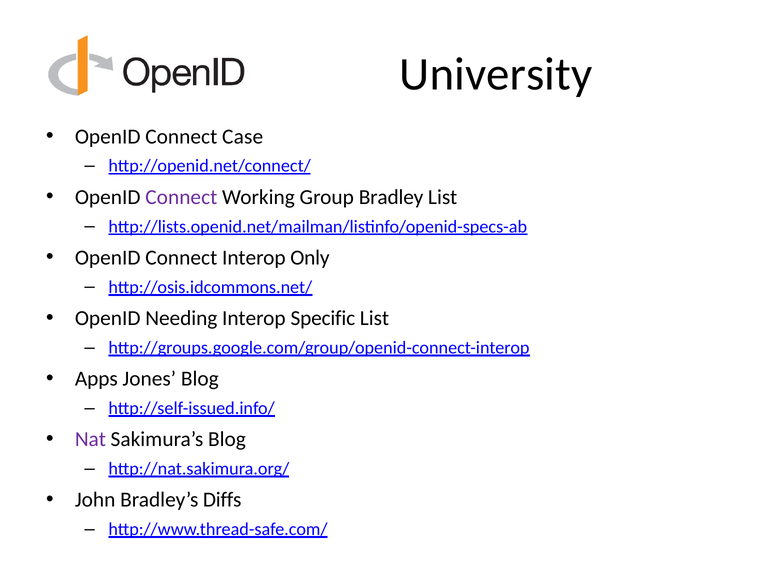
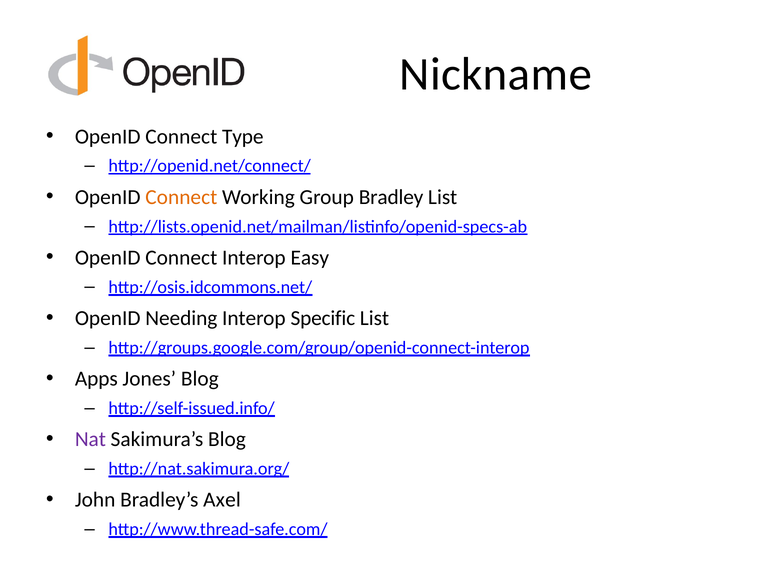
University: University -> Nickname
Case: Case -> Type
Connect at (181, 197) colour: purple -> orange
Only: Only -> Easy
Diffs: Diffs -> Axel
